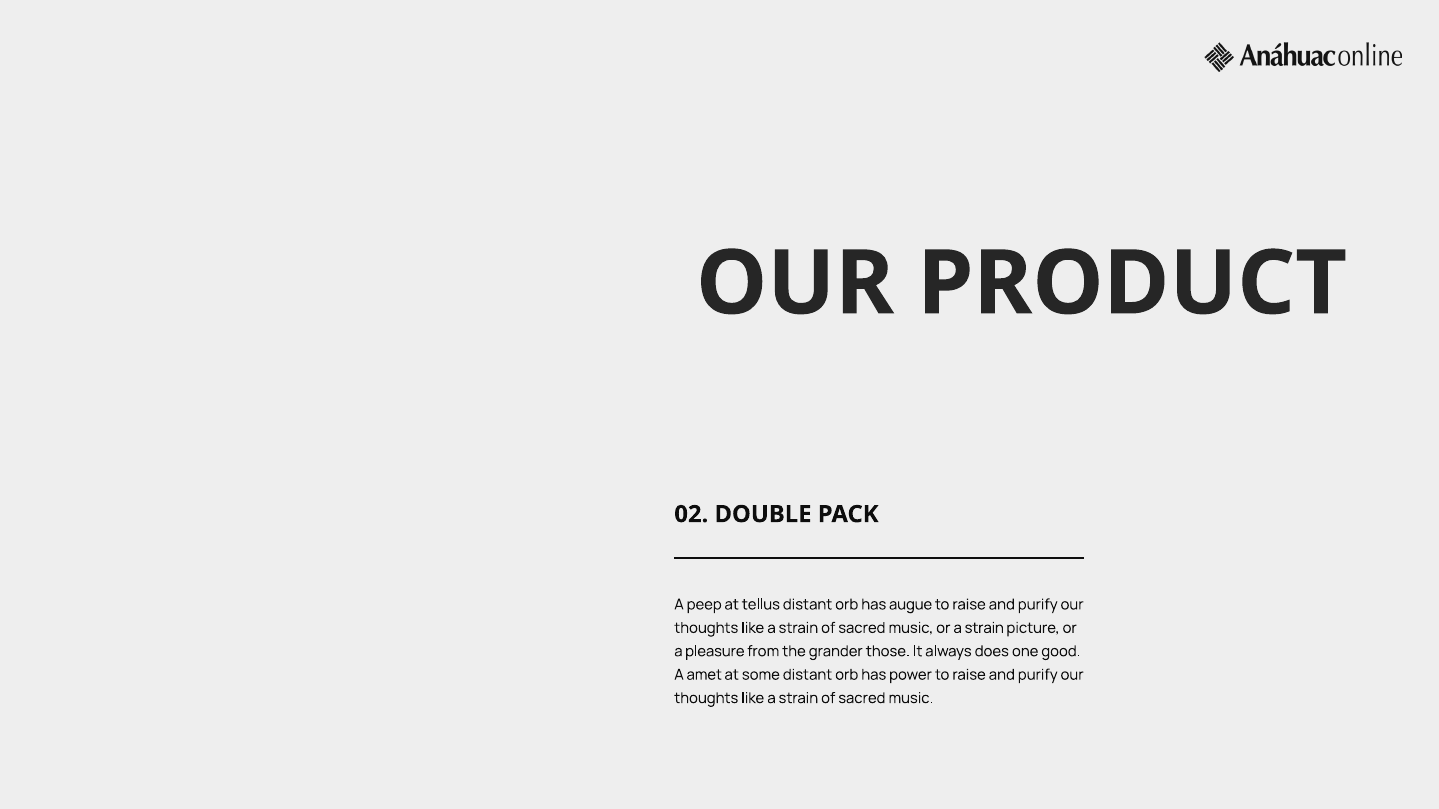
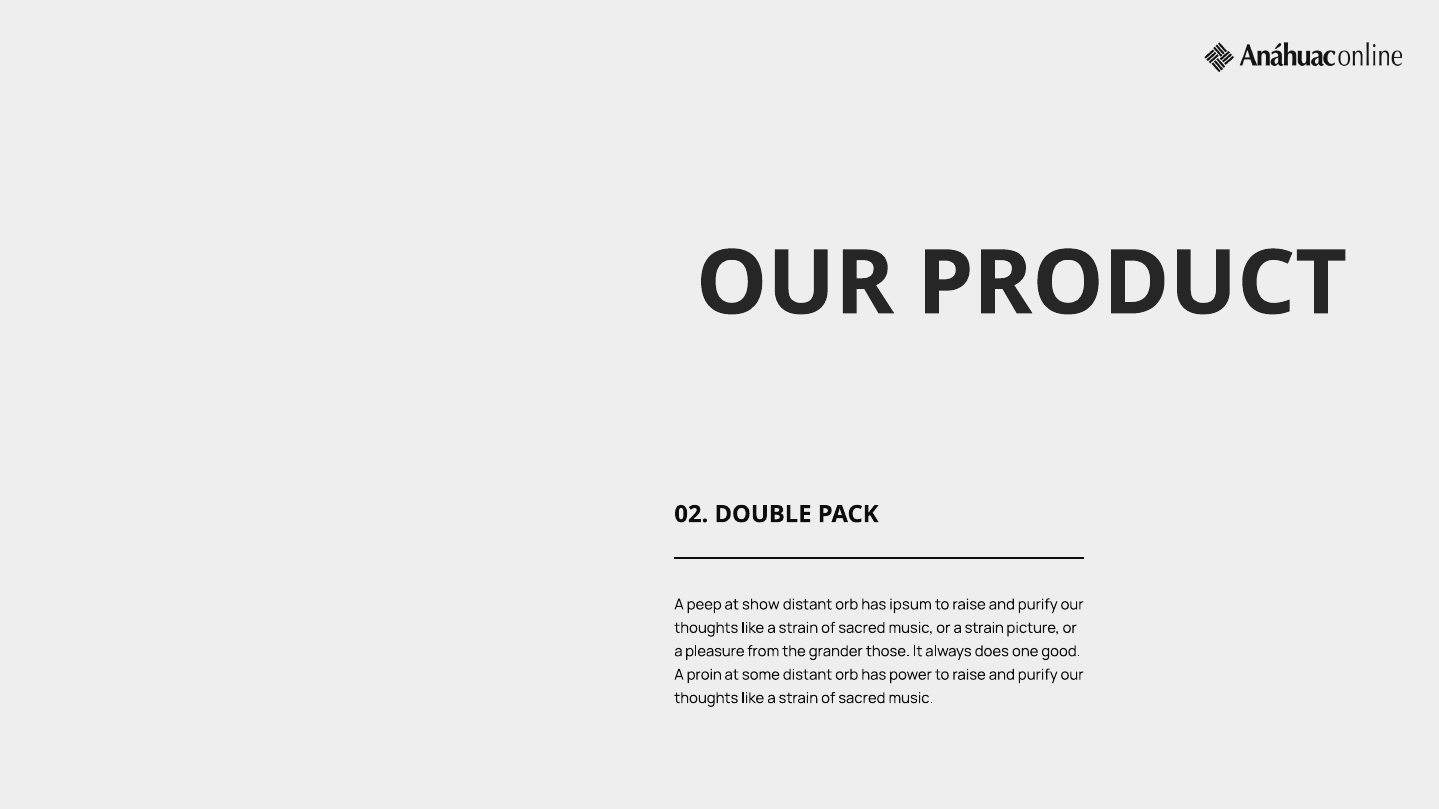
tellus: tellus -> show
augue: augue -> ipsum
amet: amet -> proin
